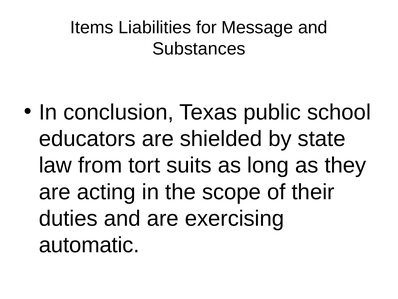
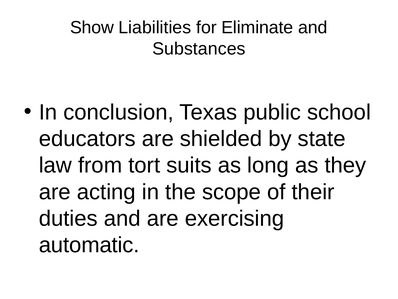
Items: Items -> Show
Message: Message -> Eliminate
